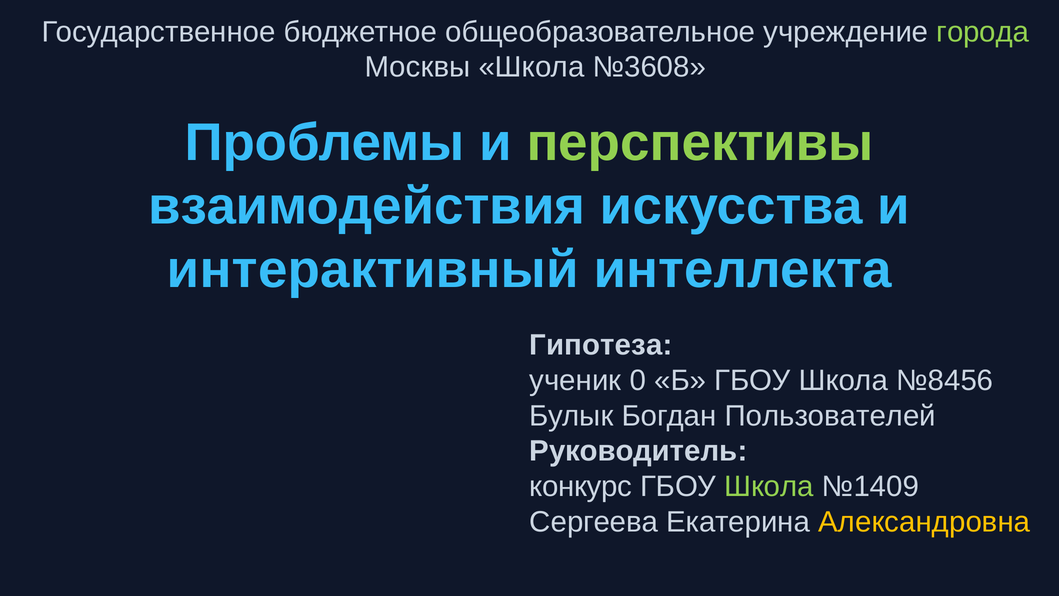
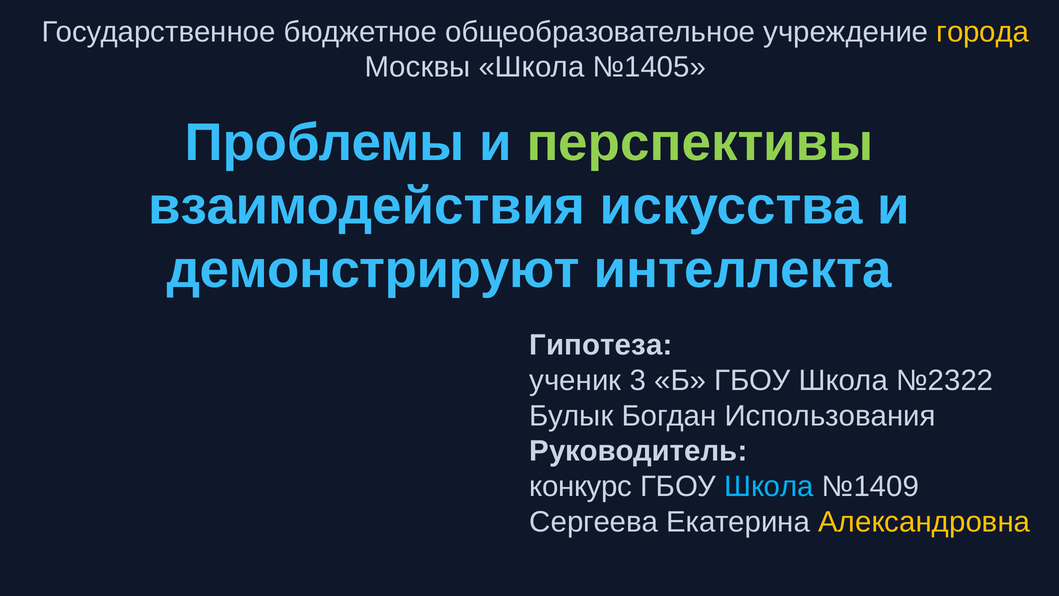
города colour: light green -> yellow
№3608: №3608 -> №1405
интерактивный: интерактивный -> демонстрируют
0: 0 -> 3
№8456: №8456 -> №2322
Пользователей: Пользователей -> Использования
Школа at (769, 486) colour: light green -> light blue
